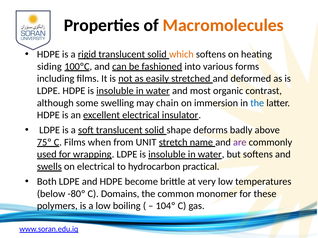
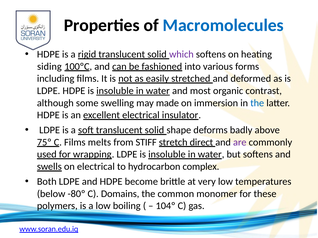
Macromolecules colour: orange -> blue
which colour: orange -> purple
chain: chain -> made
when: when -> melts
UNIT: UNIT -> STIFF
name: name -> direct
practical: practical -> complex
